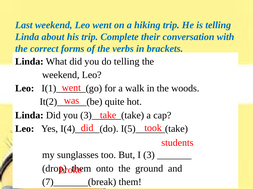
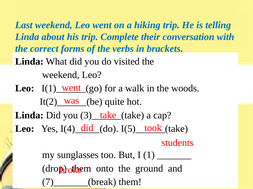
do telling: telling -> visited
3: 3 -> 1
